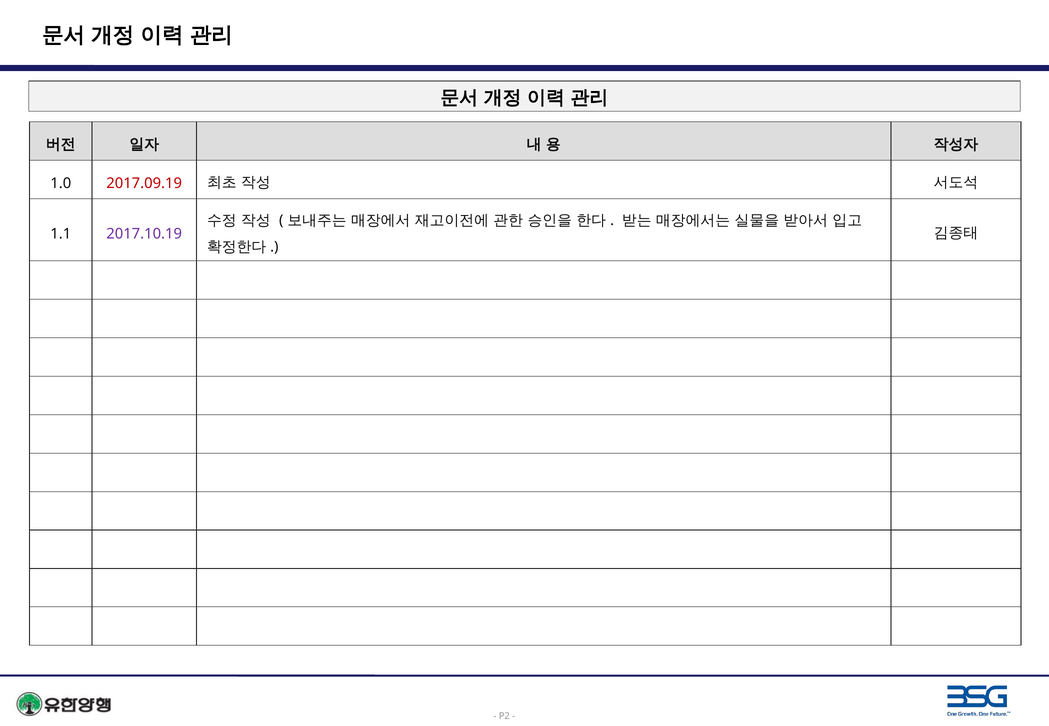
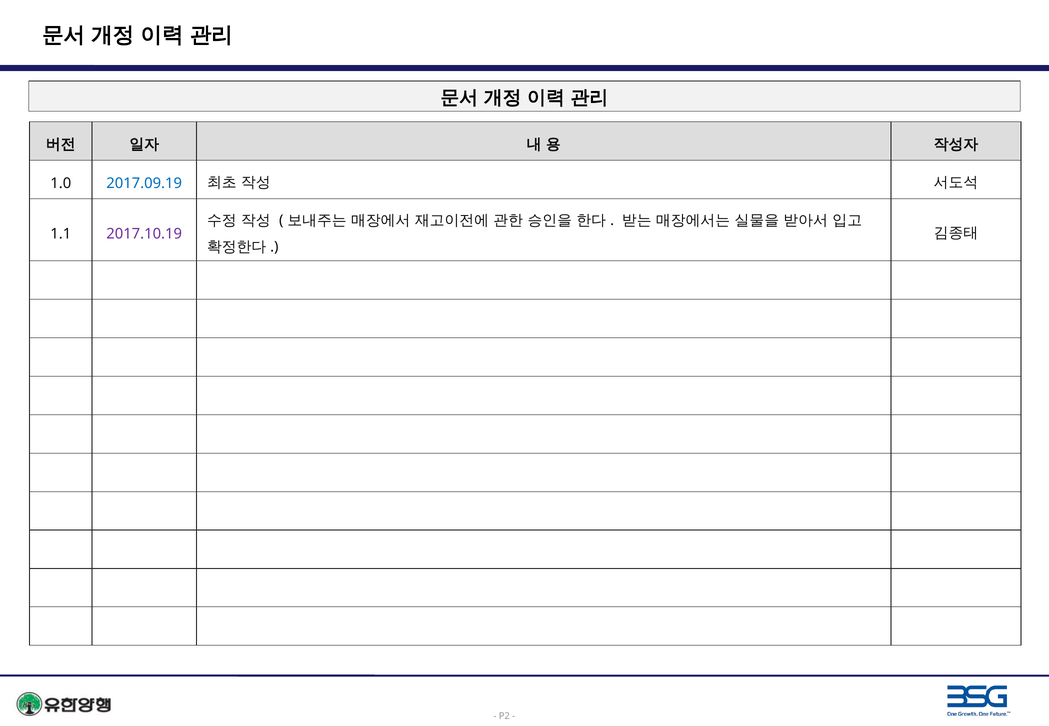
2017.09.19 colour: red -> blue
